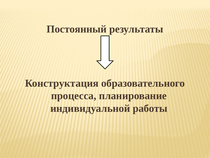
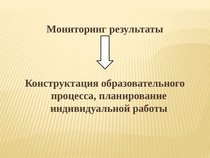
Постоянный: Постоянный -> Мониторинг
